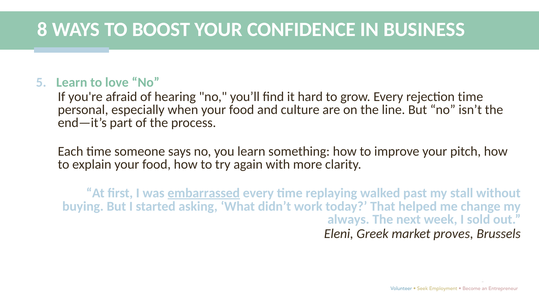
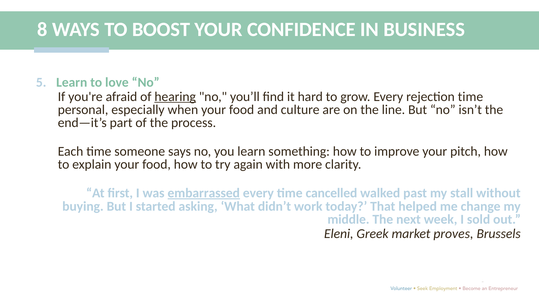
hearing underline: none -> present
replaying: replaying -> cancelled
always: always -> middle
